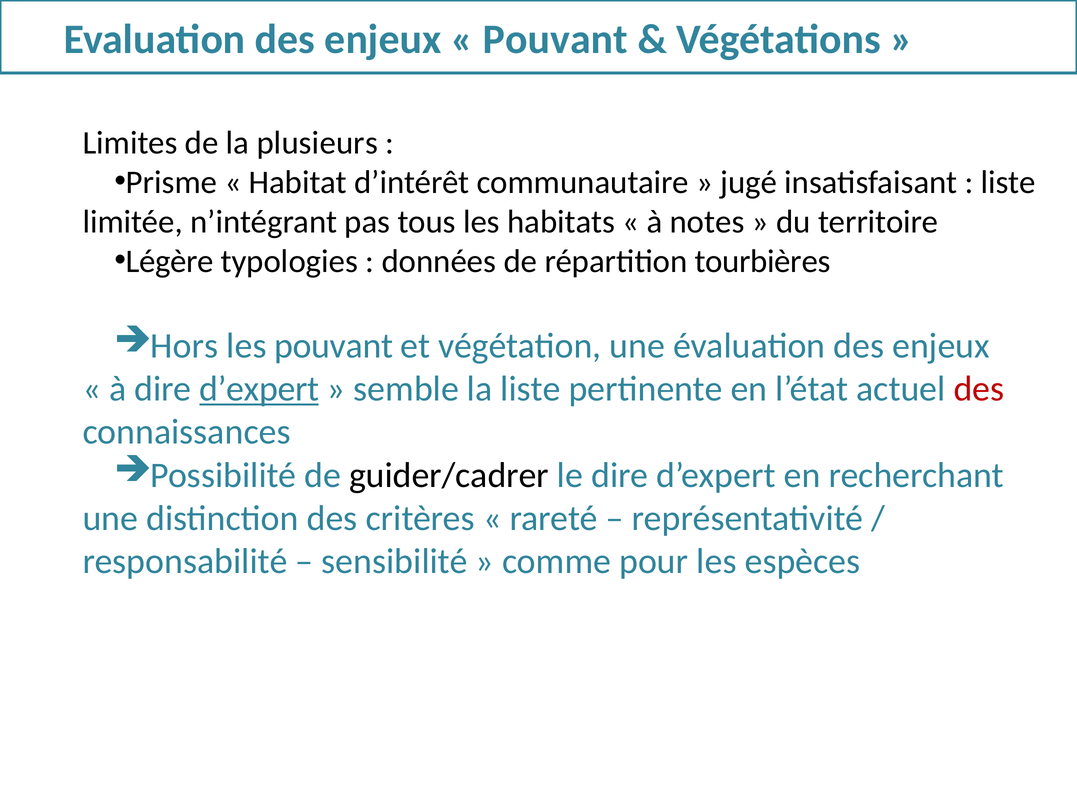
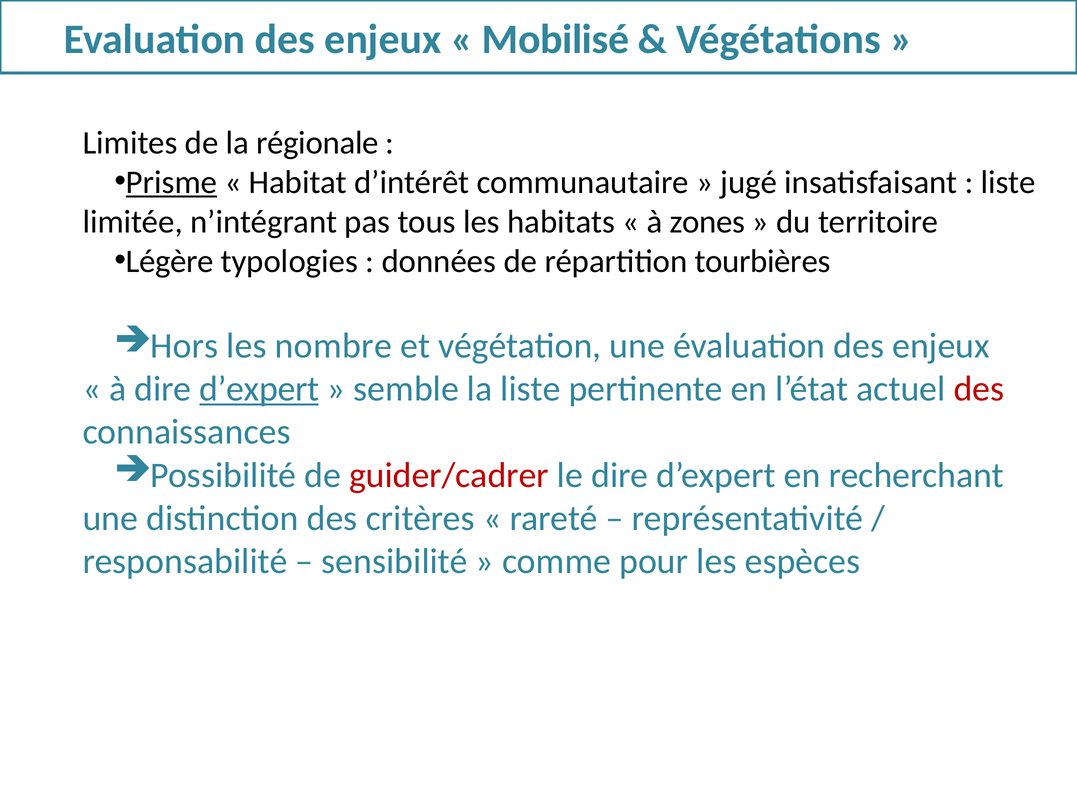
Pouvant at (555, 39): Pouvant -> Mobilisé
plusieurs: plusieurs -> régionale
Prisme underline: none -> present
notes: notes -> zones
les pouvant: pouvant -> nombre
guider/cadrer colour: black -> red
